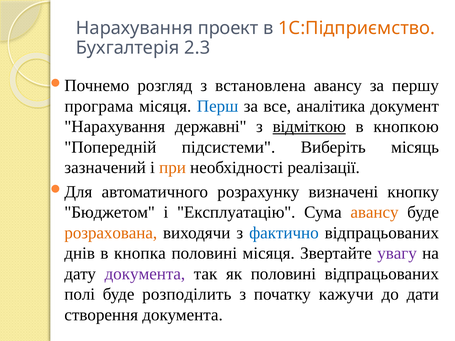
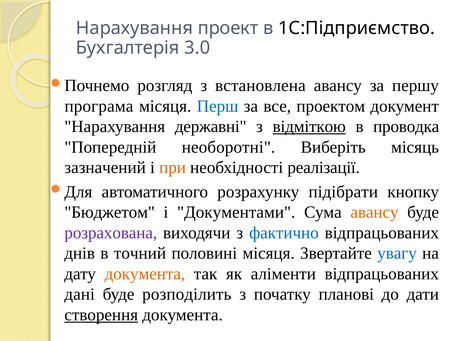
1С:Підприємство colour: orange -> black
2.3: 2.3 -> 3.0
аналітика: аналітика -> проектом
кнопкою: кнопкою -> проводка
підсистеми: підсистеми -> необоротні
визначені: визначені -> підібрати
Експлуатацію: Експлуатацію -> Документами
розрахована colour: orange -> purple
кнопка: кнопка -> точний
увагу colour: purple -> blue
документа at (145, 274) colour: purple -> orange
як половині: половині -> аліменти
полі: полі -> дані
кажучи: кажучи -> планові
створення underline: none -> present
